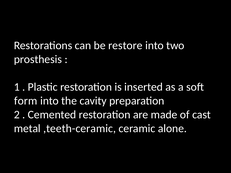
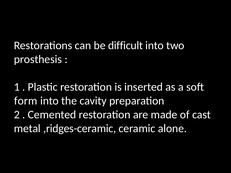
restore: restore -> difficult
,teeth-ceramic: ,teeth-ceramic -> ,ridges-ceramic
